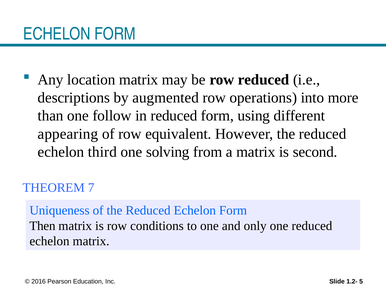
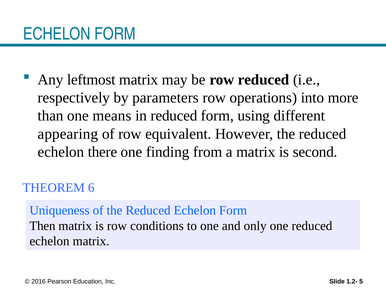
location: location -> leftmost
descriptions: descriptions -> respectively
augmented: augmented -> parameters
follow: follow -> means
third: third -> there
solving: solving -> finding
7: 7 -> 6
